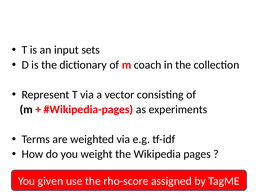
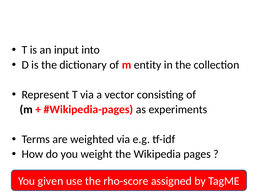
sets: sets -> into
coach: coach -> entity
